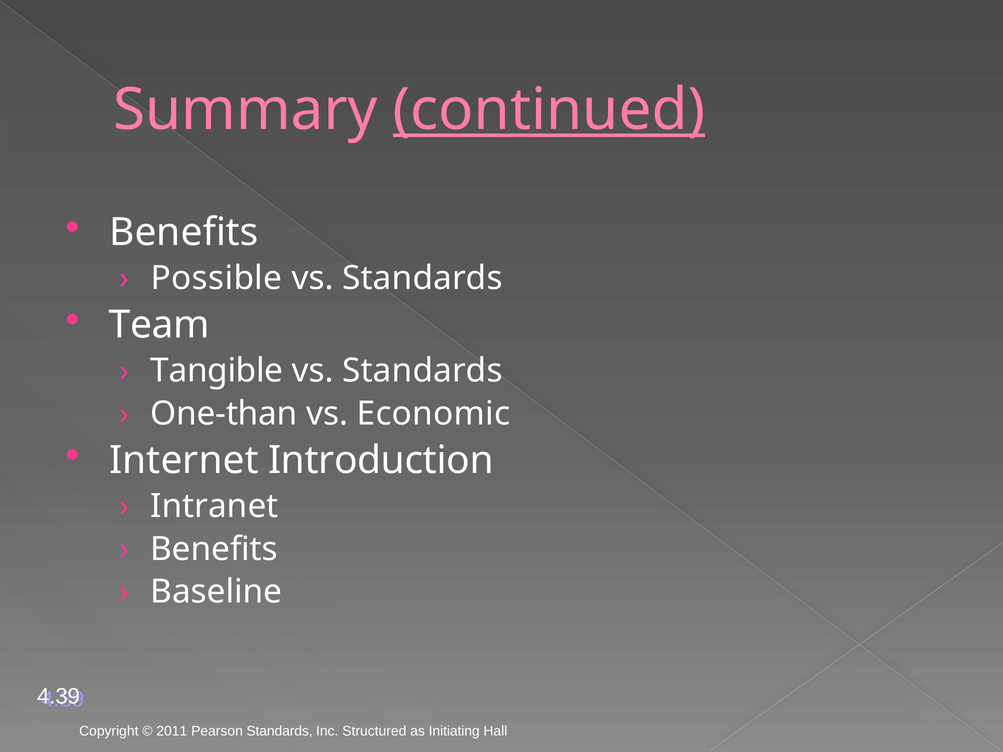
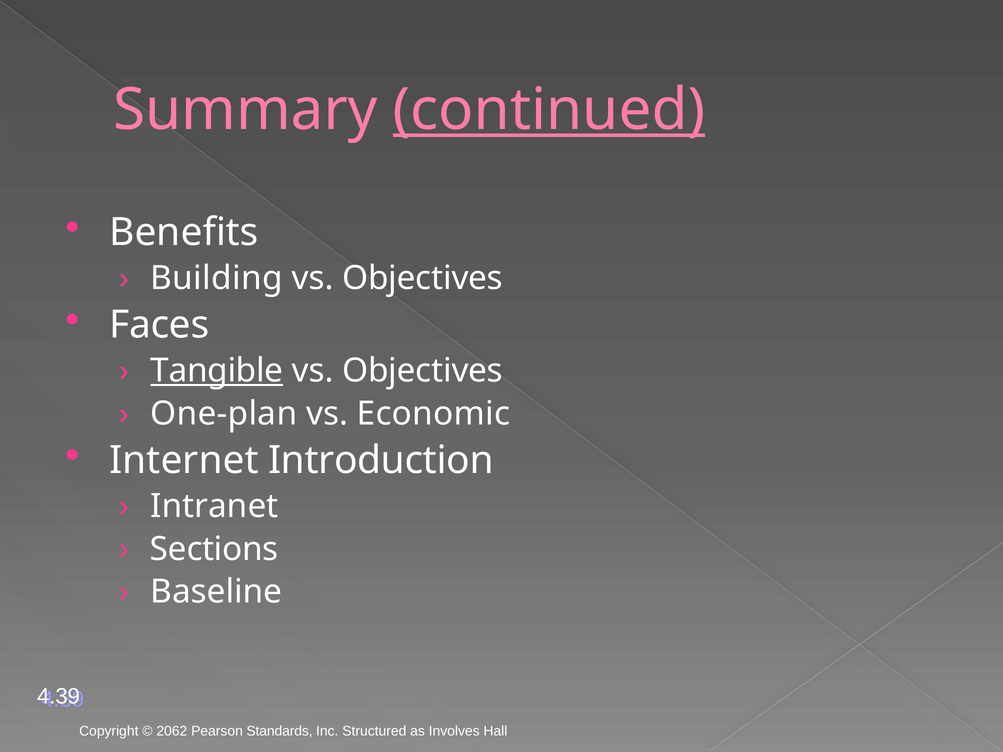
Possible: Possible -> Building
Standards at (422, 278): Standards -> Objectives
Team: Team -> Faces
Tangible underline: none -> present
Standards at (422, 371): Standards -> Objectives
One-than: One-than -> One-plan
Benefits at (214, 549): Benefits -> Sections
2011: 2011 -> 2062
Initiating: Initiating -> Involves
